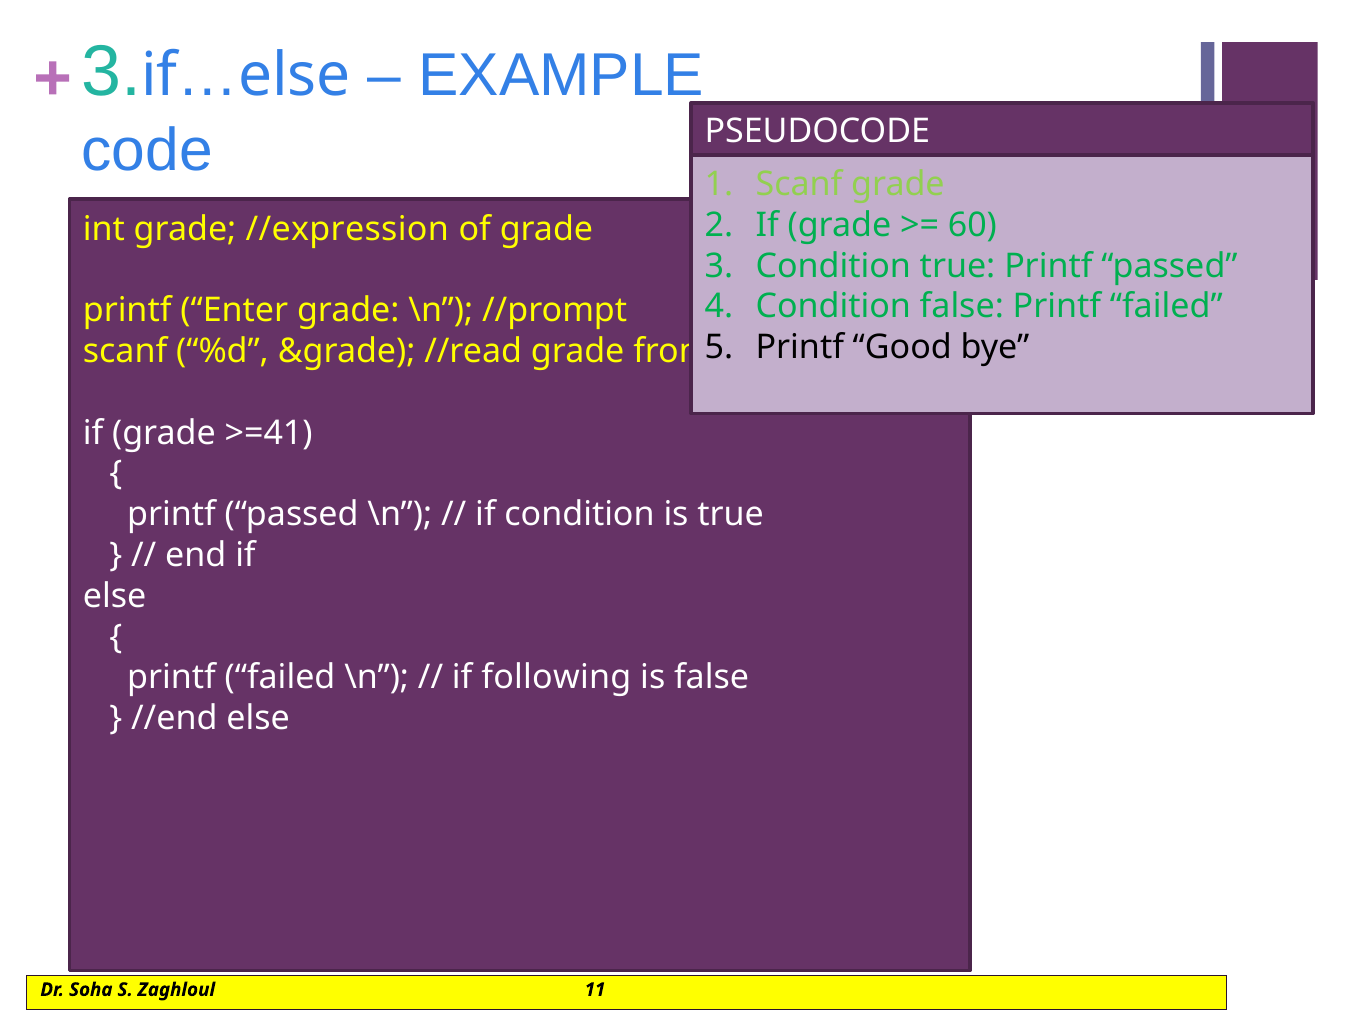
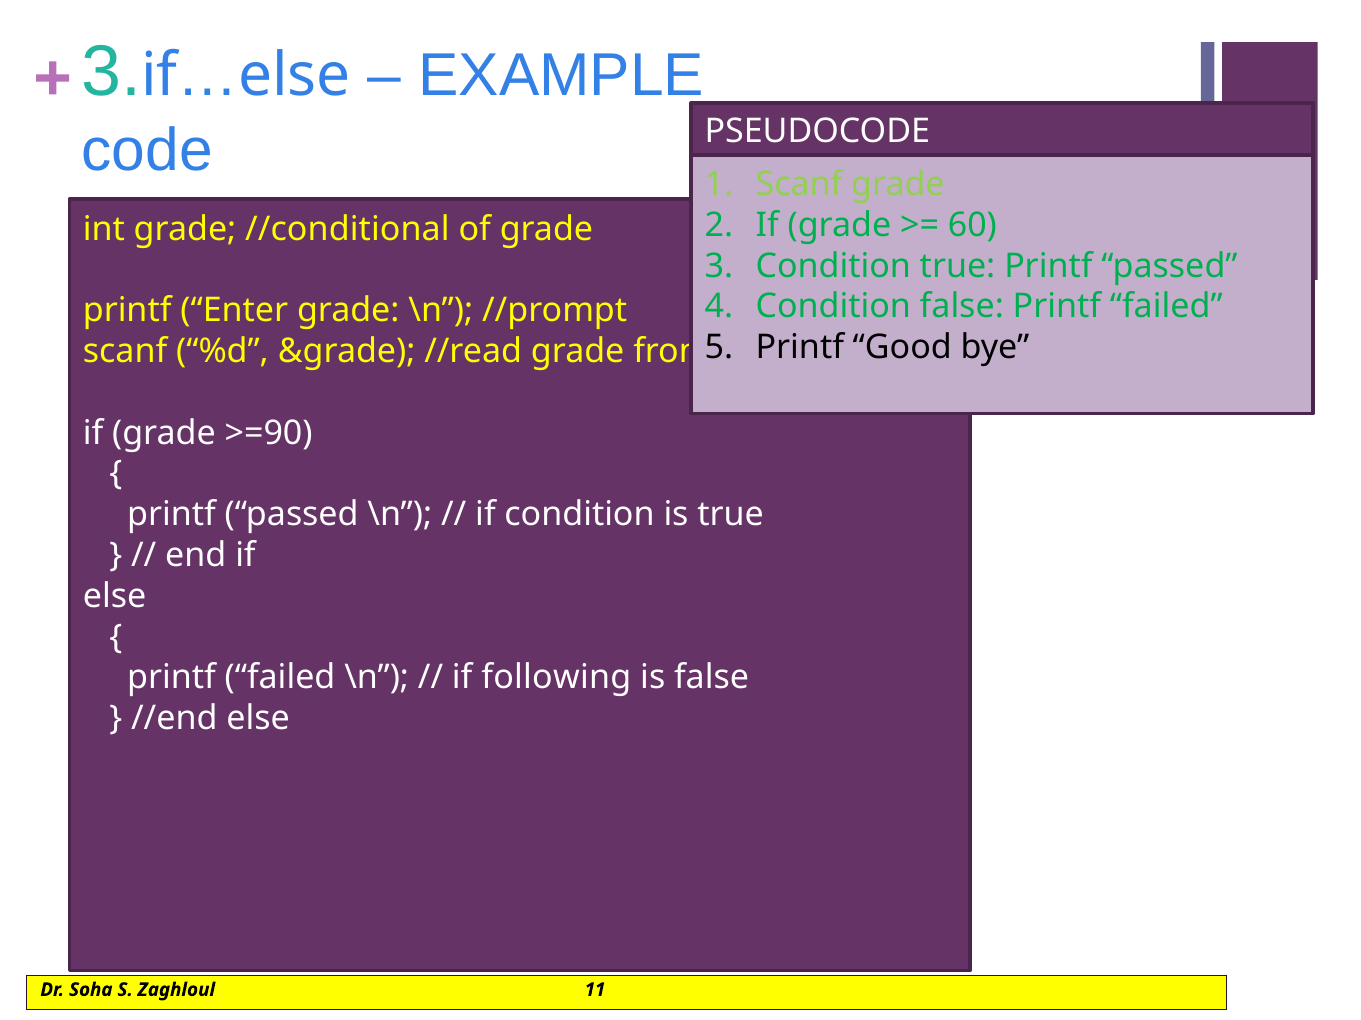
//expression: //expression -> //conditional
>=41: >=41 -> >=90
